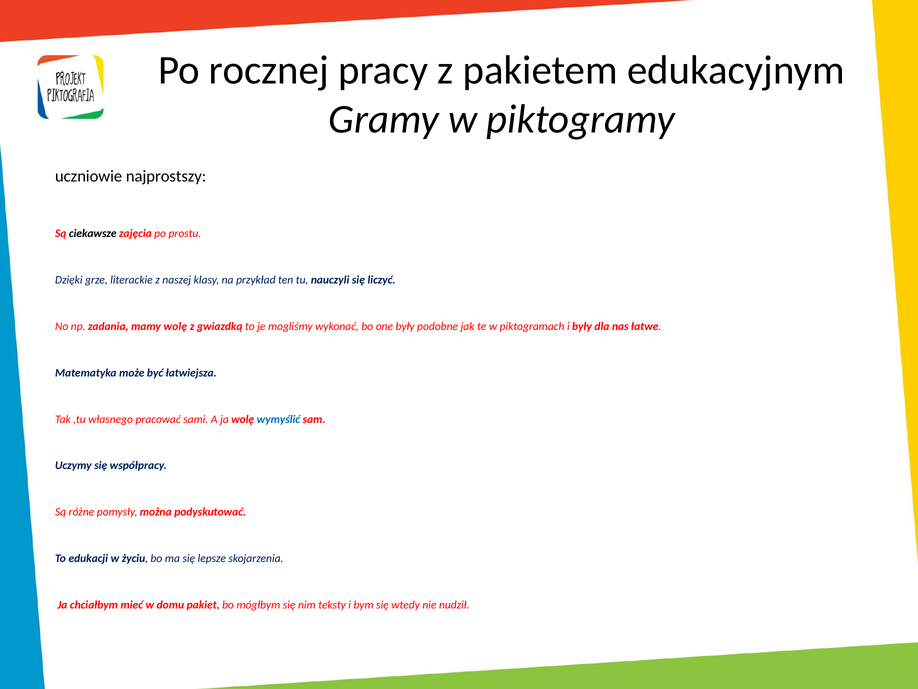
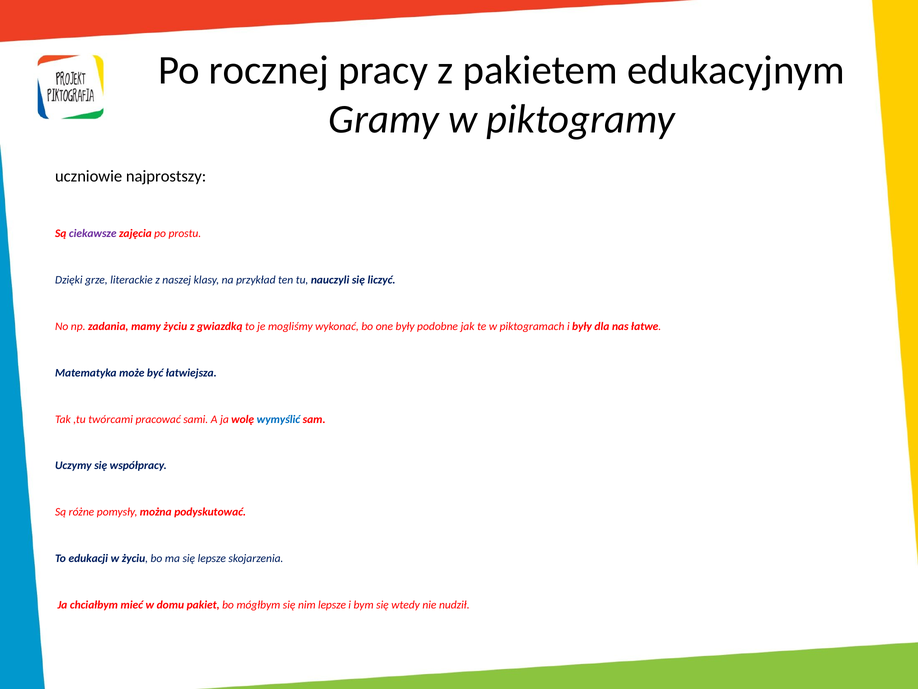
ciekawsze colour: black -> purple
mamy wolę: wolę -> życiu
własnego: własnego -> twórcami
nim teksty: teksty -> lepsze
